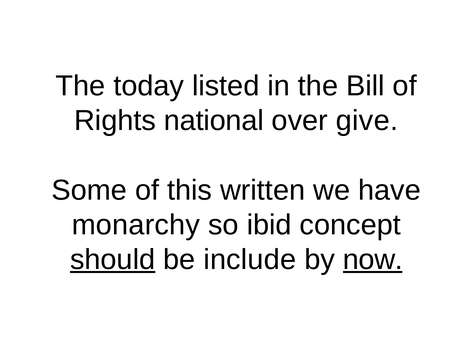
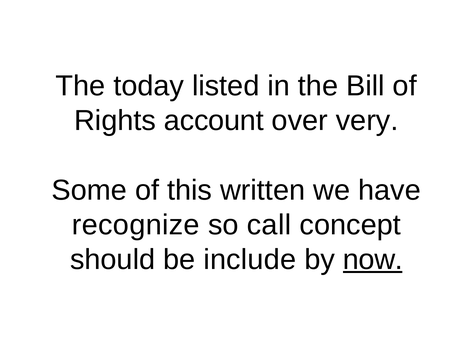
national: national -> account
give: give -> very
monarchy: monarchy -> recognize
ibid: ibid -> call
should underline: present -> none
